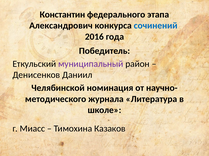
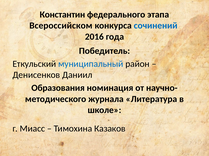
Александрович: Александрович -> Всероссийском
муниципальный colour: purple -> blue
Челябинской: Челябинской -> Образования
